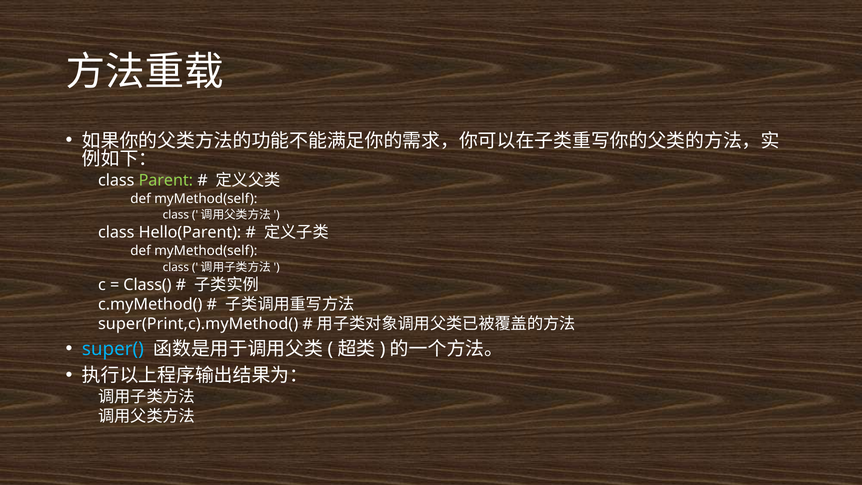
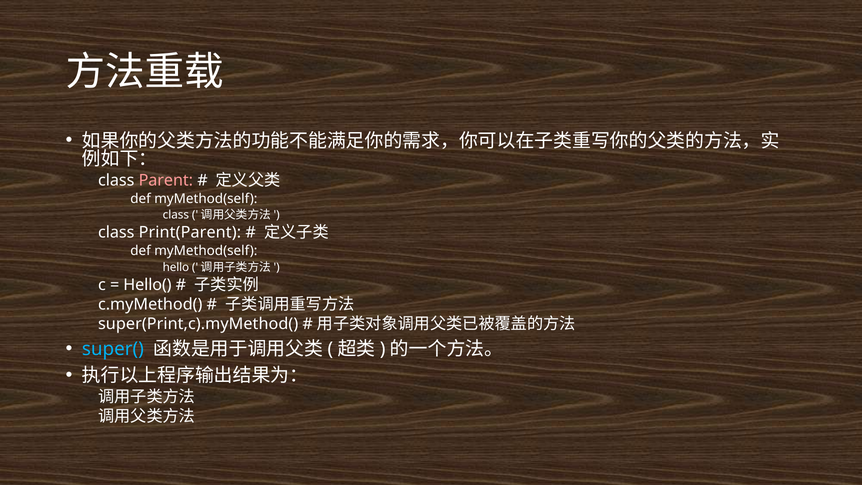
Parent colour: light green -> pink
Hello(Parent: Hello(Parent -> Print(Parent
class at (176, 267): class -> hello
Class(: Class( -> Hello(
